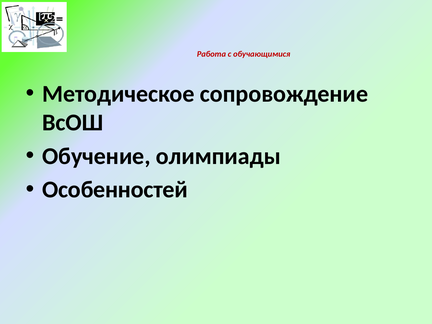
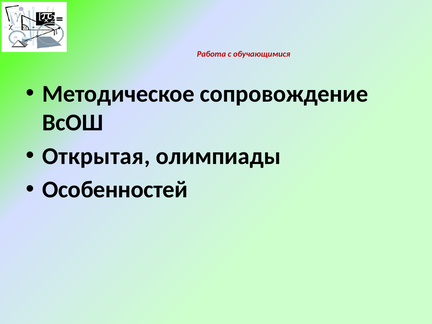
Обучение: Обучение -> Открытая
